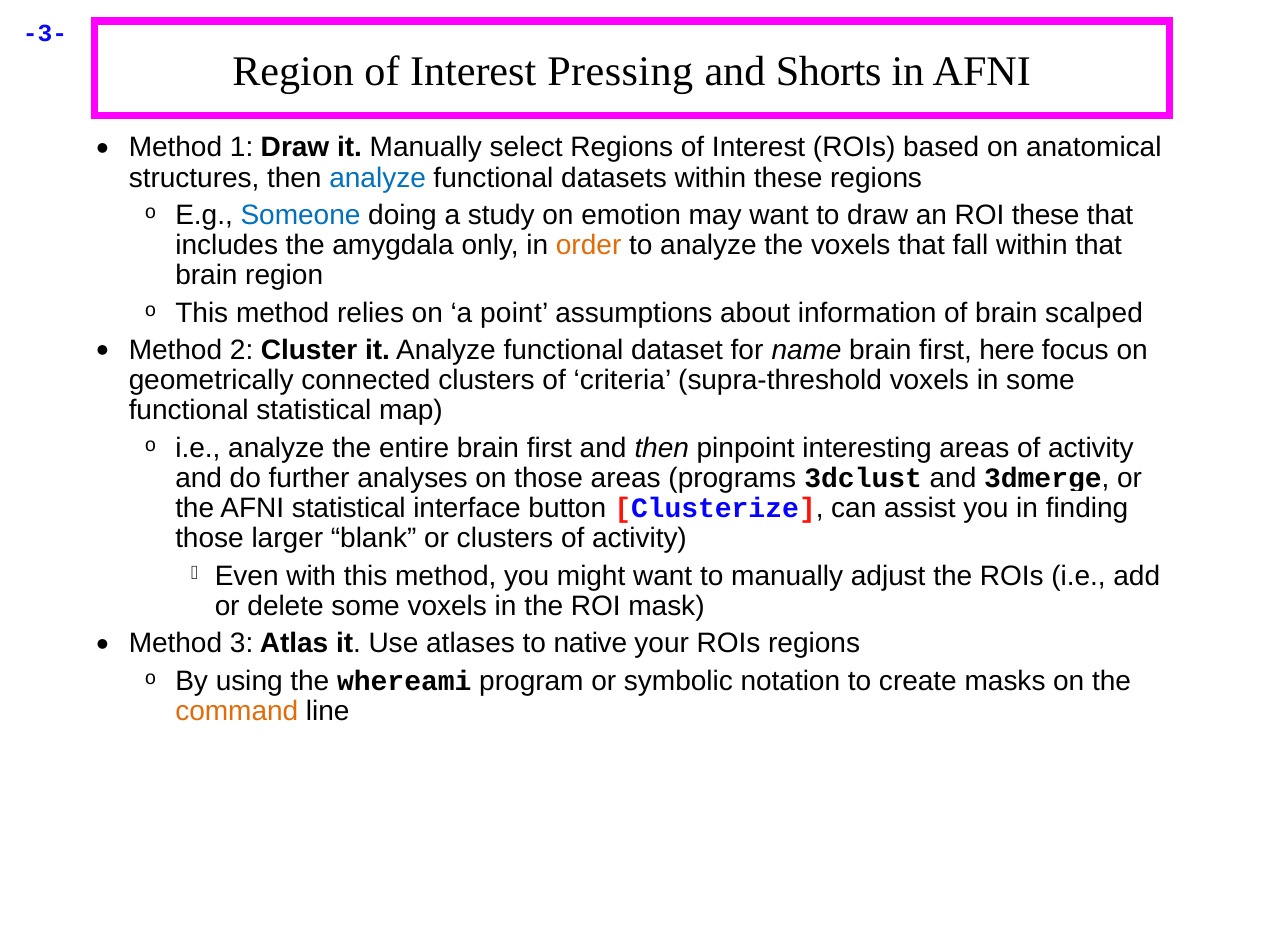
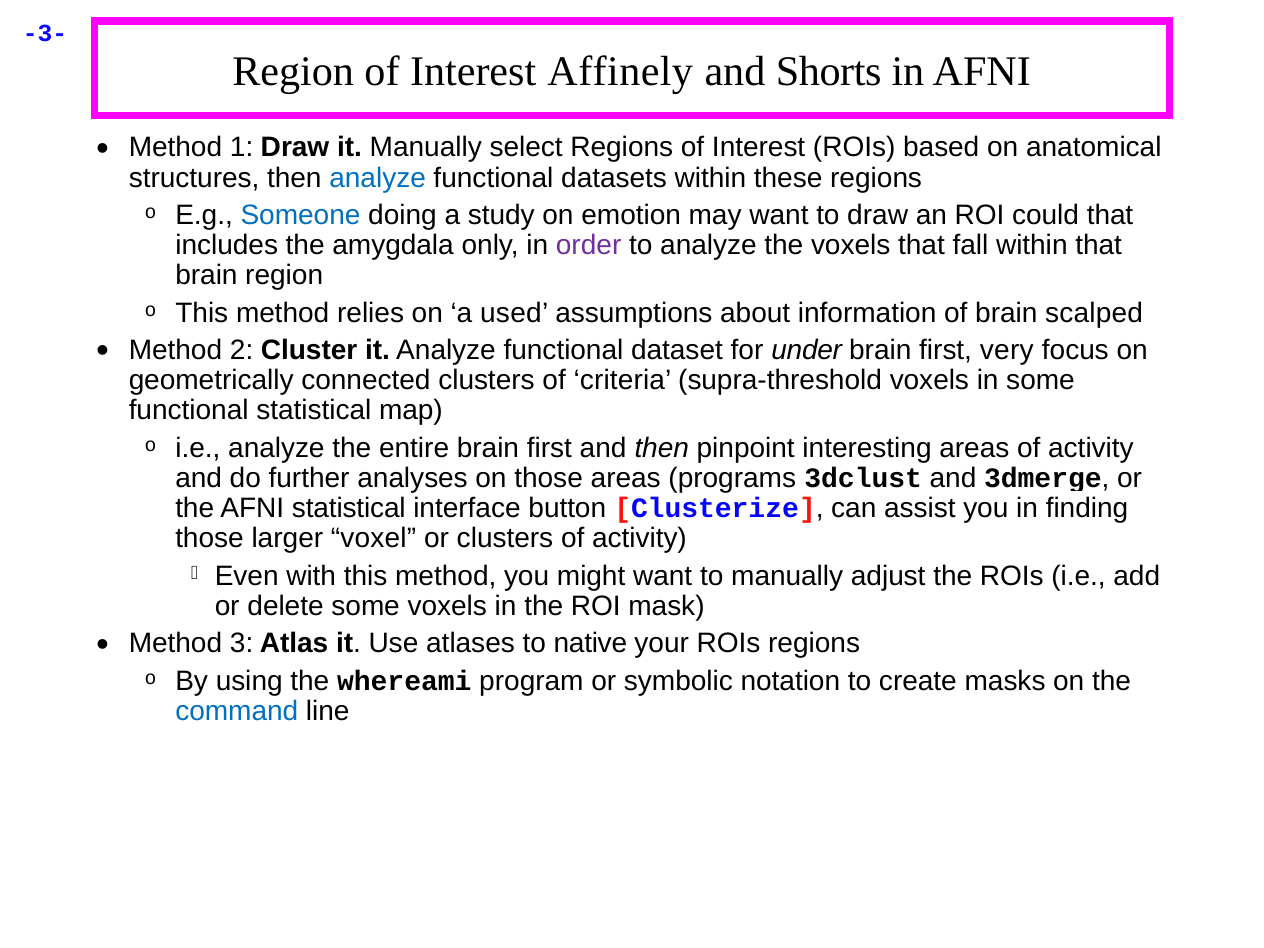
Pressing: Pressing -> Affinely
ROI these: these -> could
order colour: orange -> purple
point: point -> used
name: name -> under
here: here -> very
blank: blank -> voxel
command colour: orange -> blue
